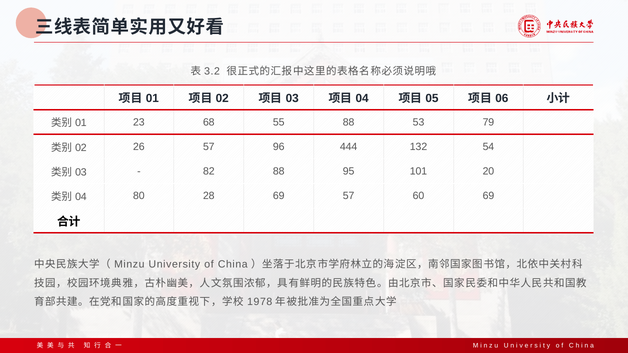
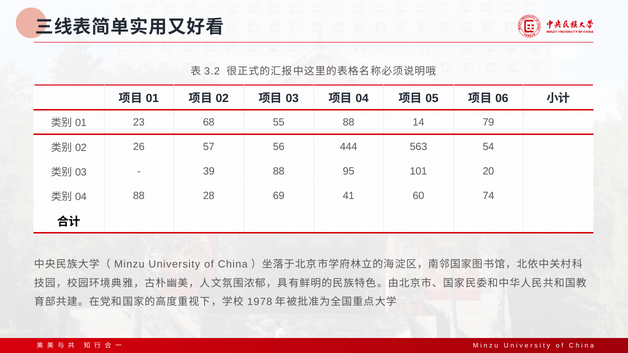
53: 53 -> 14
96: 96 -> 56
132: 132 -> 563
82: 82 -> 39
80 at (139, 196): 80 -> 88
69 57: 57 -> 41
60 69: 69 -> 74
